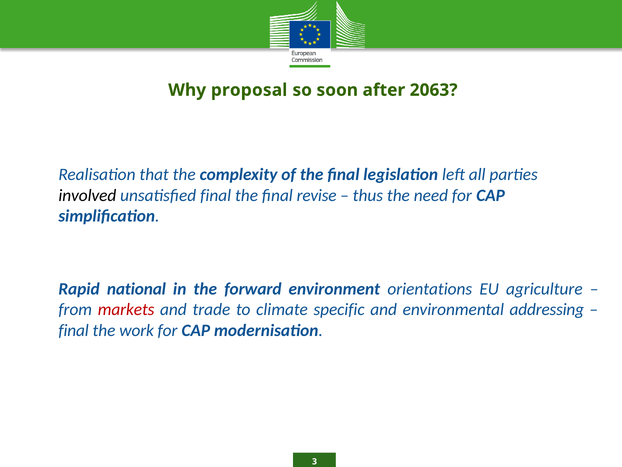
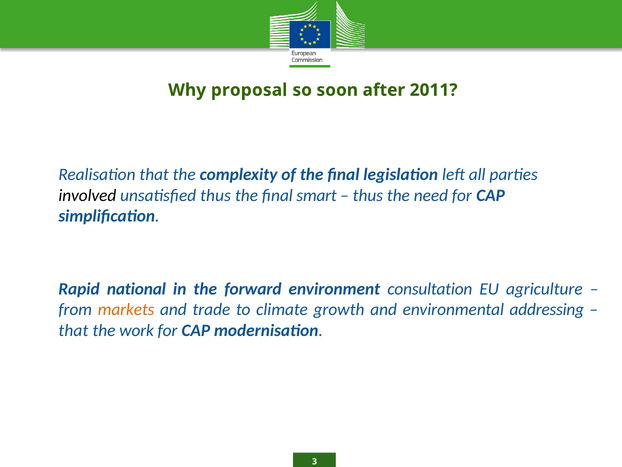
2063: 2063 -> 2011
unsatisfied final: final -> thus
revise: revise -> smart
orientations: orientations -> consultation
markets colour: red -> orange
specific: specific -> growth
final at (74, 330): final -> that
